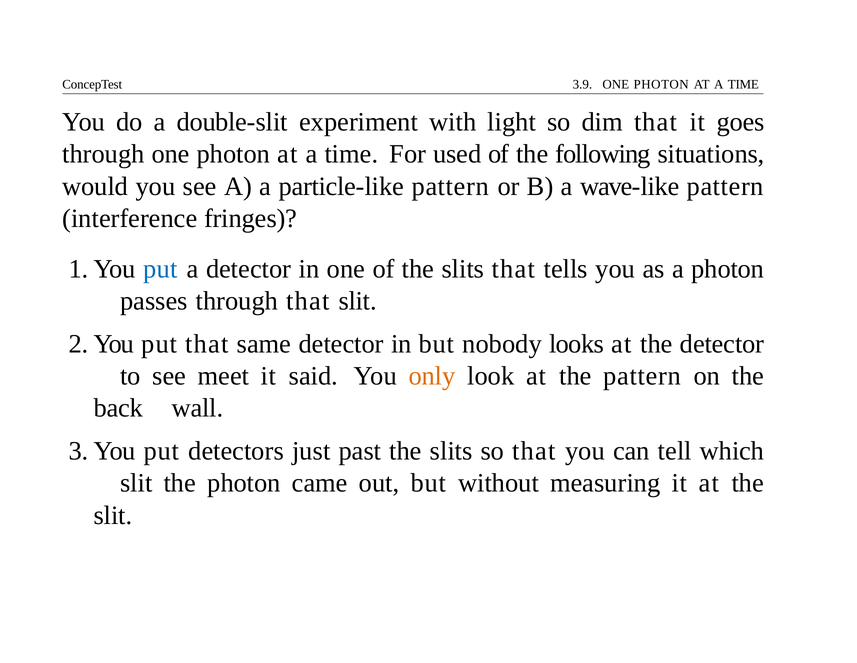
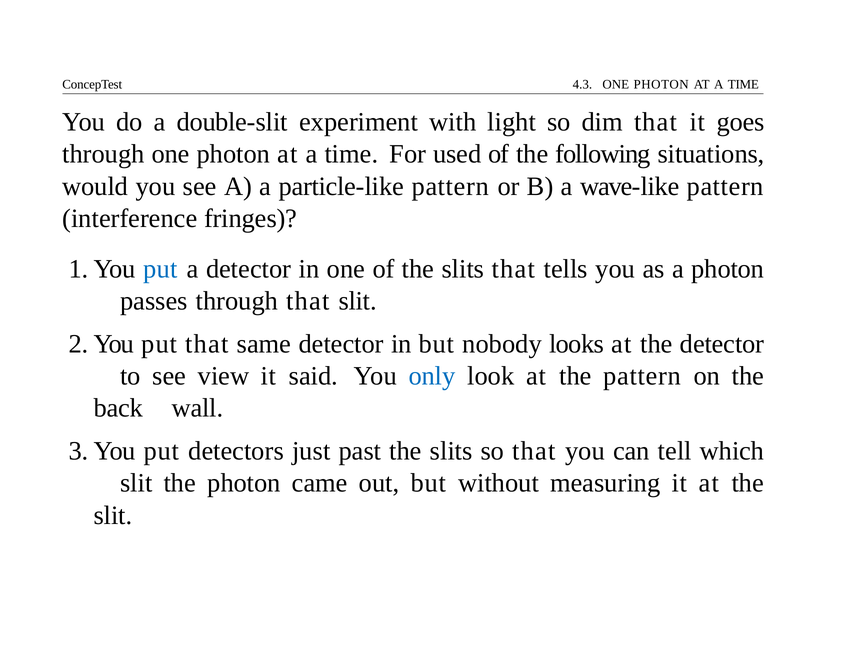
3.9: 3.9 -> 4.3
meet: meet -> view
only colour: orange -> blue
